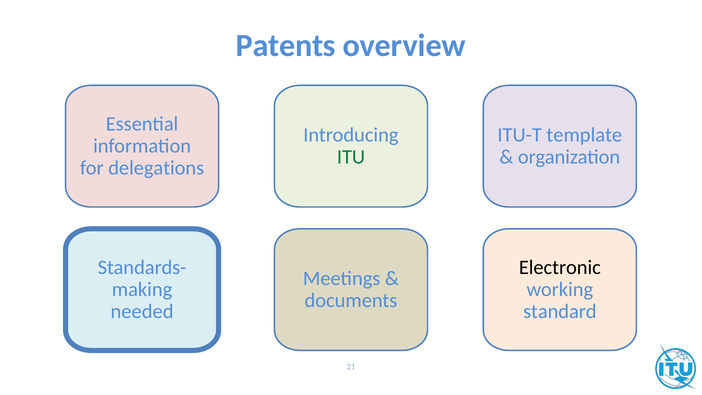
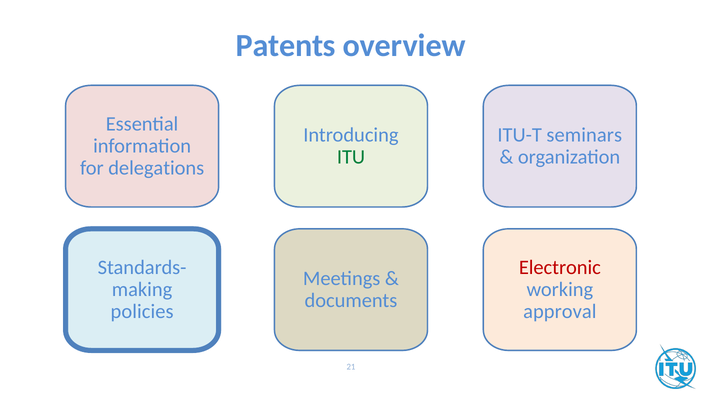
template: template -> seminars
Electronic colour: black -> red
needed: needed -> policies
standard: standard -> approval
